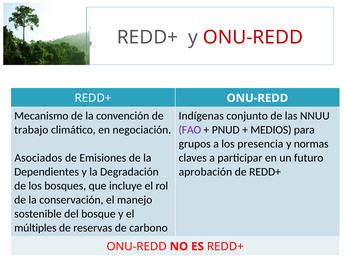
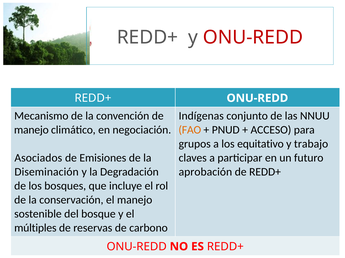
trabajo at (31, 130): trabajo -> manejo
FAO colour: purple -> orange
MEDIOS: MEDIOS -> ACCESO
presencia: presencia -> equitativo
normas: normas -> trabajo
Dependientes: Dependientes -> Diseminación
